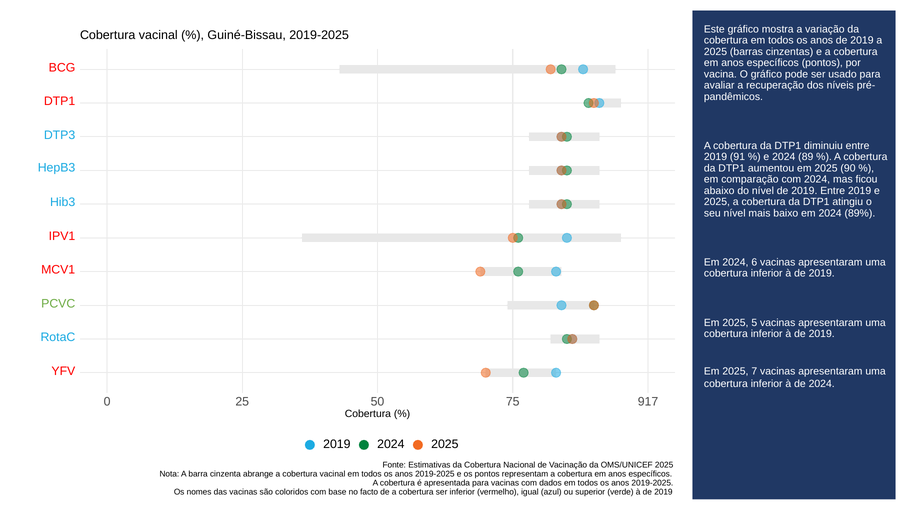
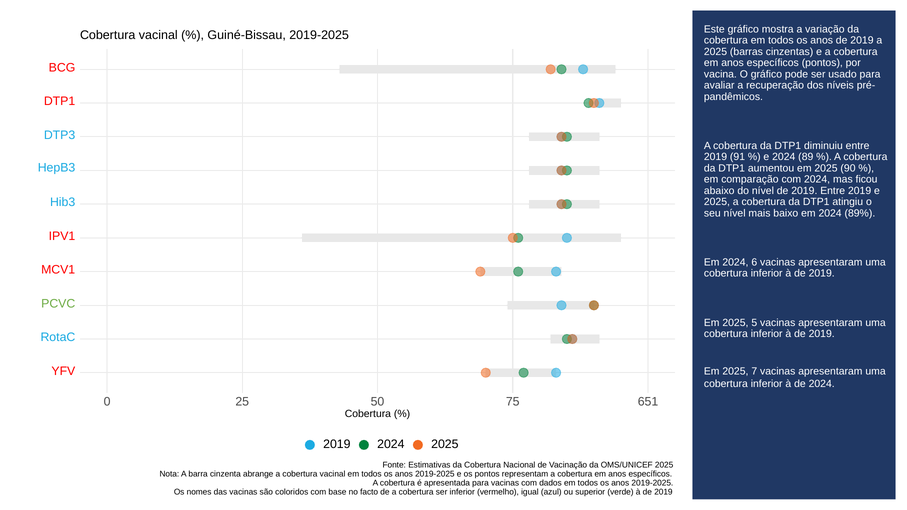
917: 917 -> 651
